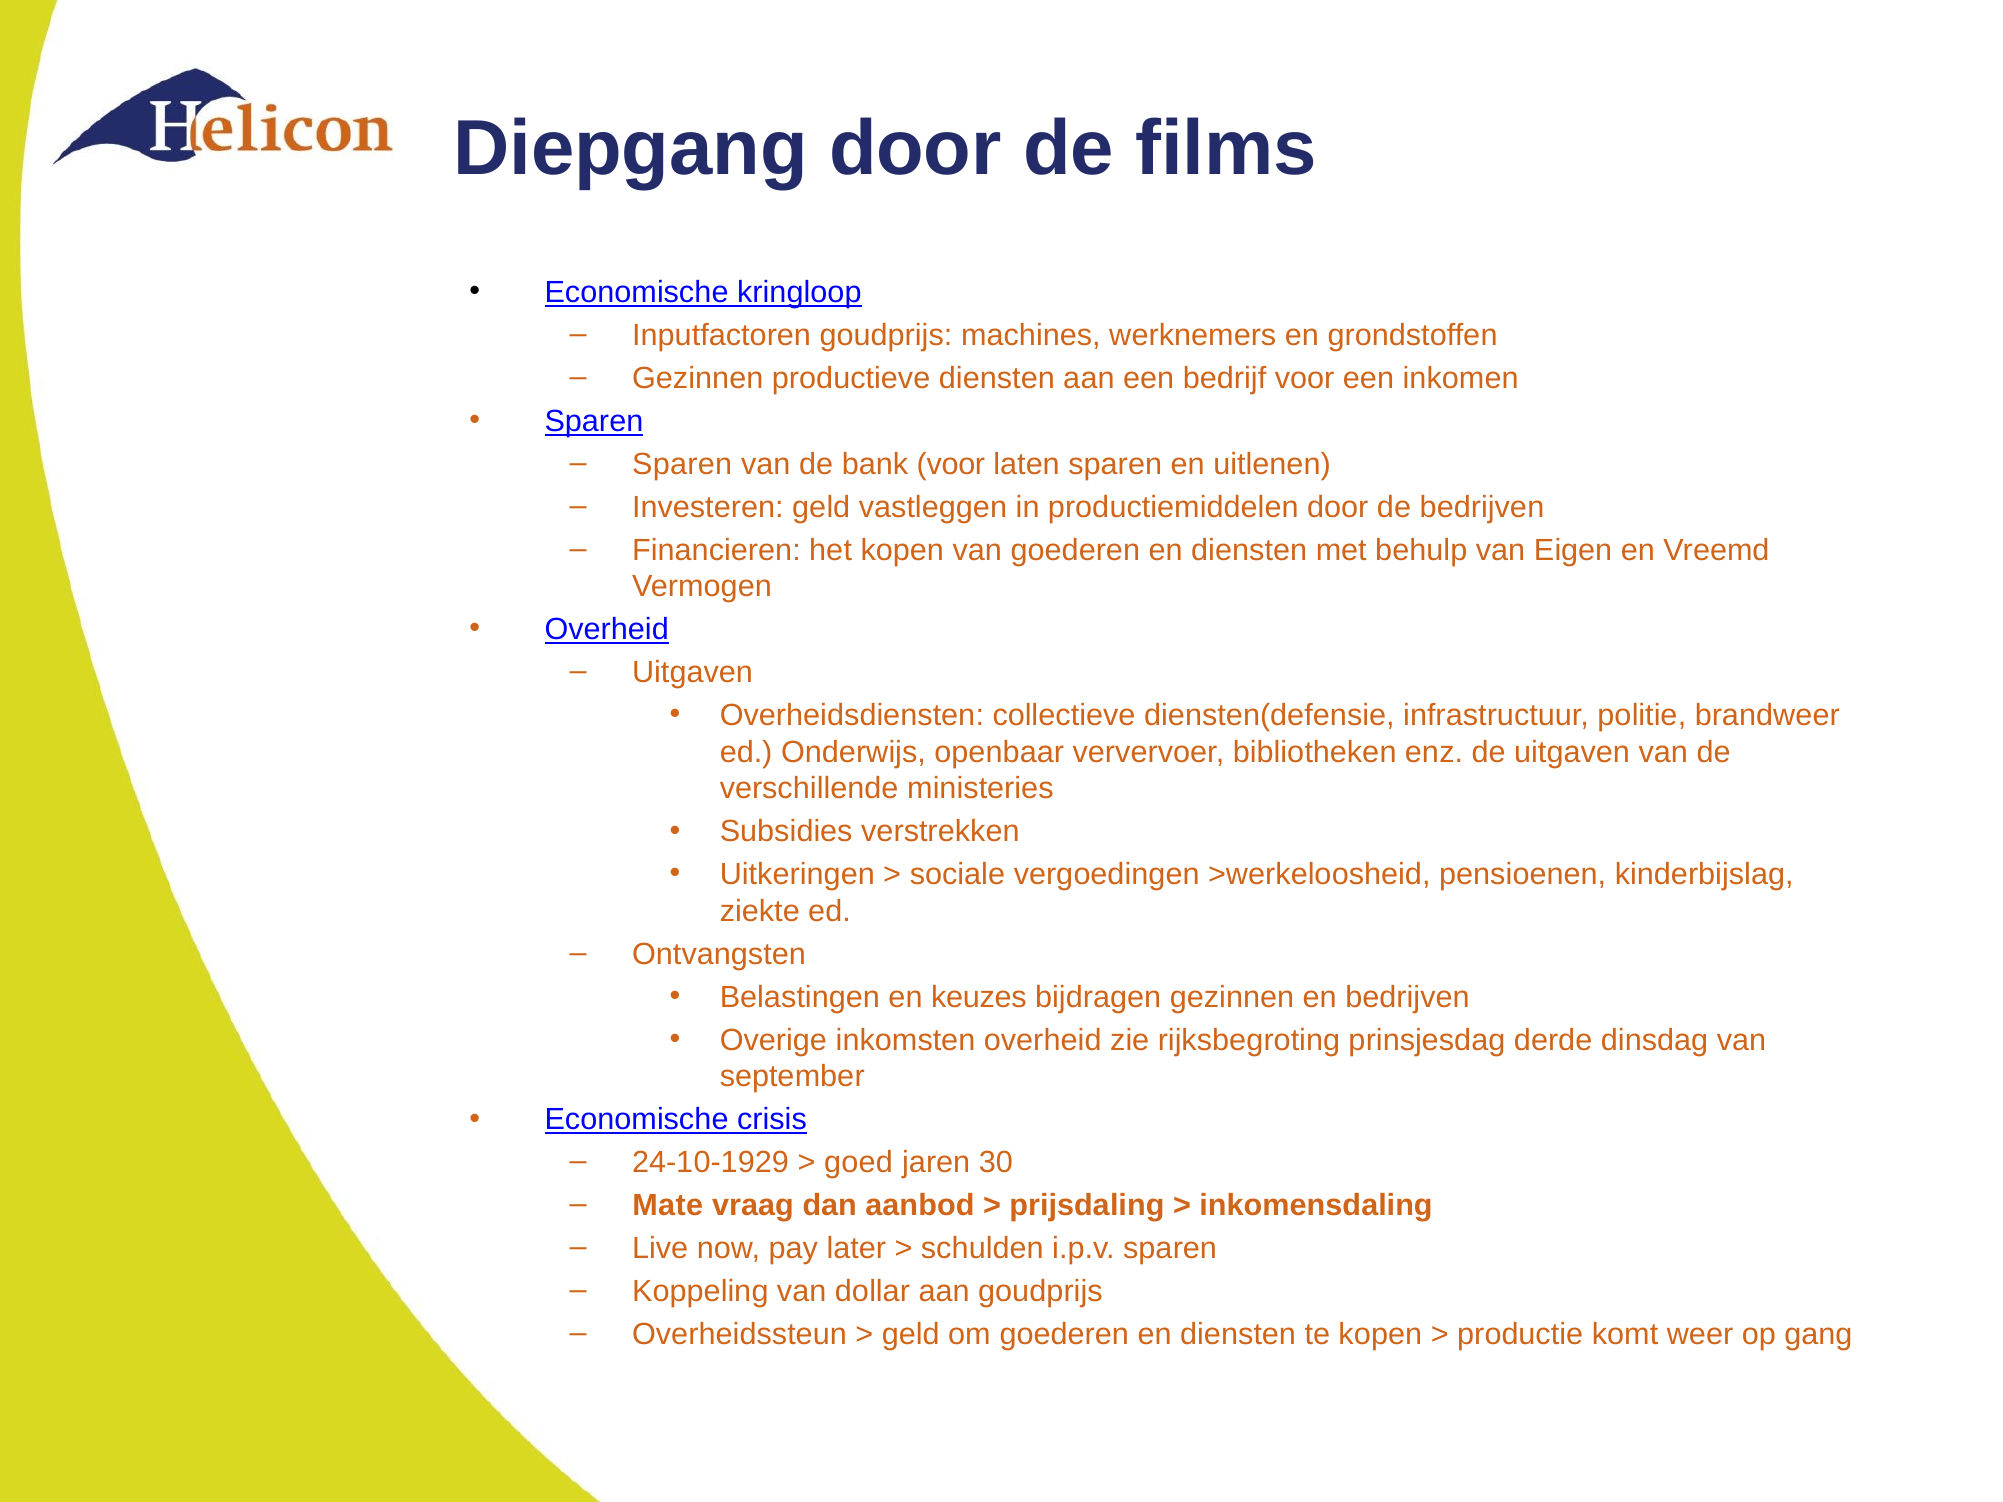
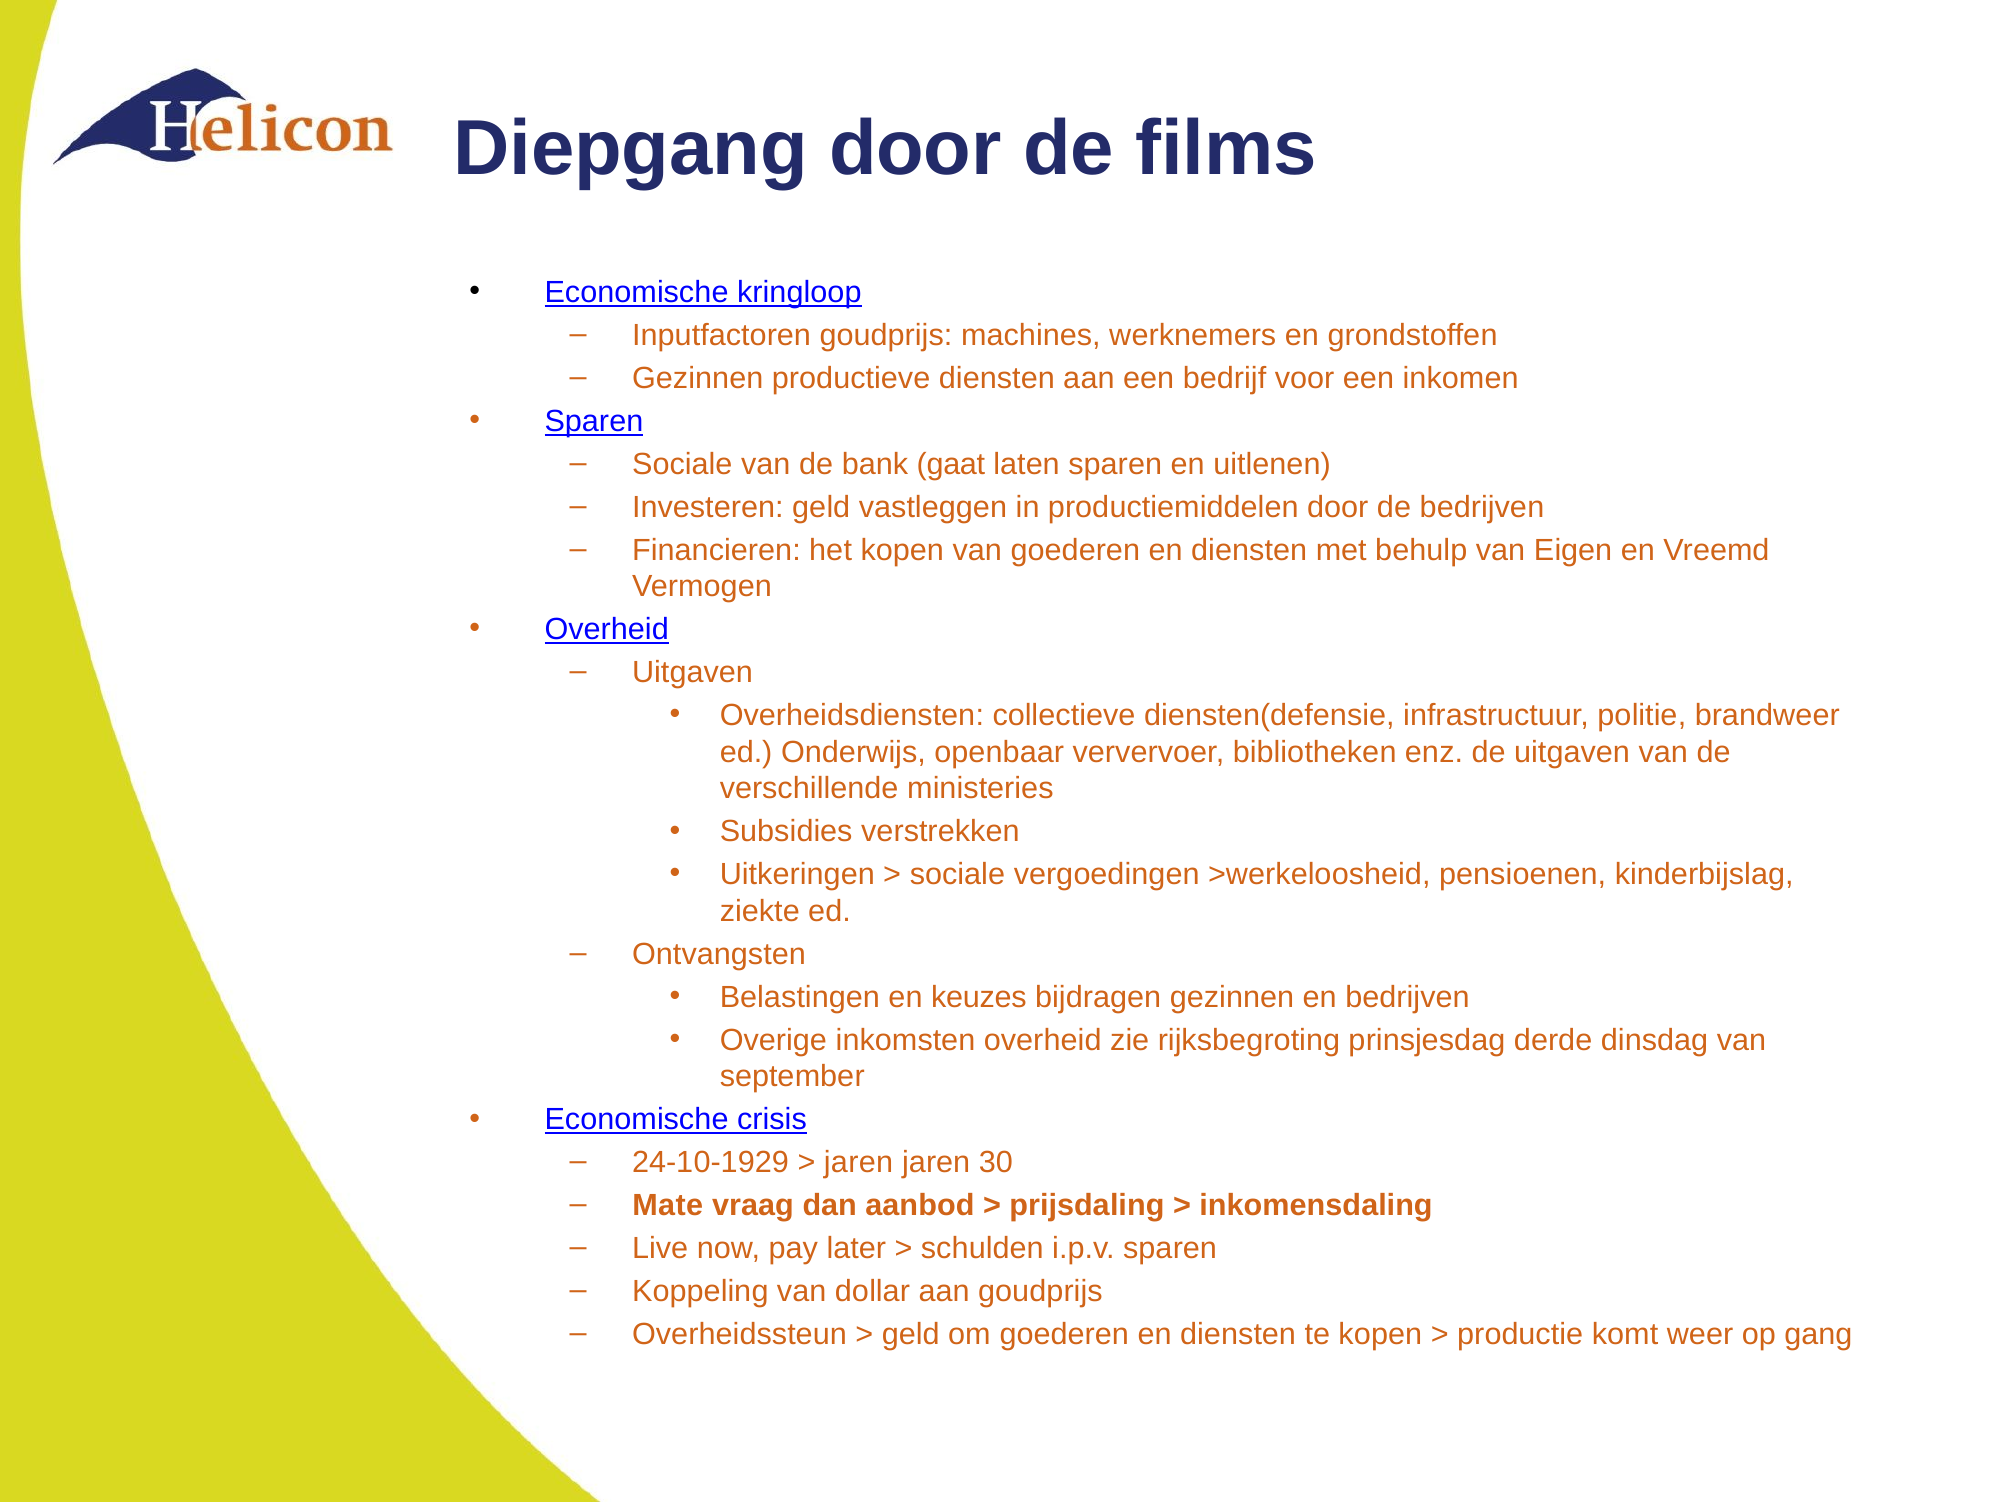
Sparen at (682, 464): Sparen -> Sociale
bank voor: voor -> gaat
goed at (858, 1163): goed -> jaren
